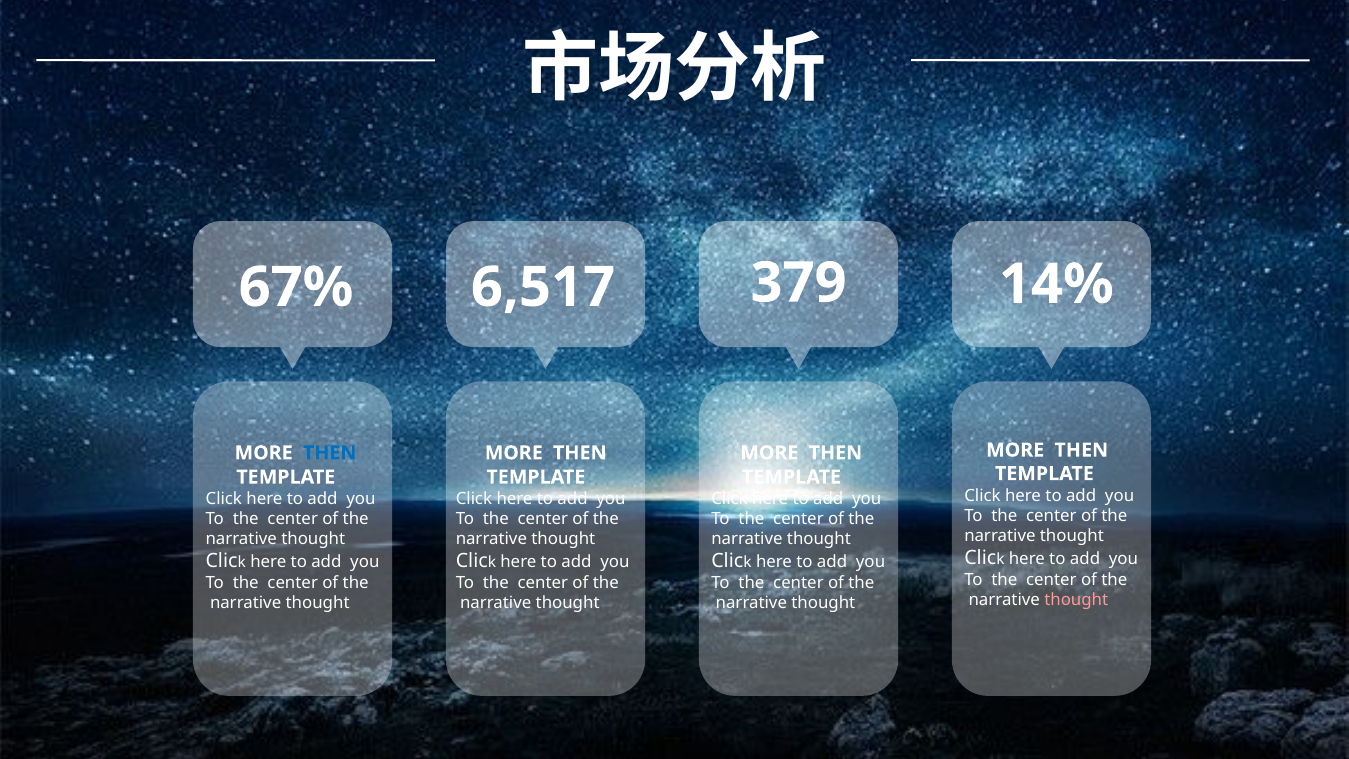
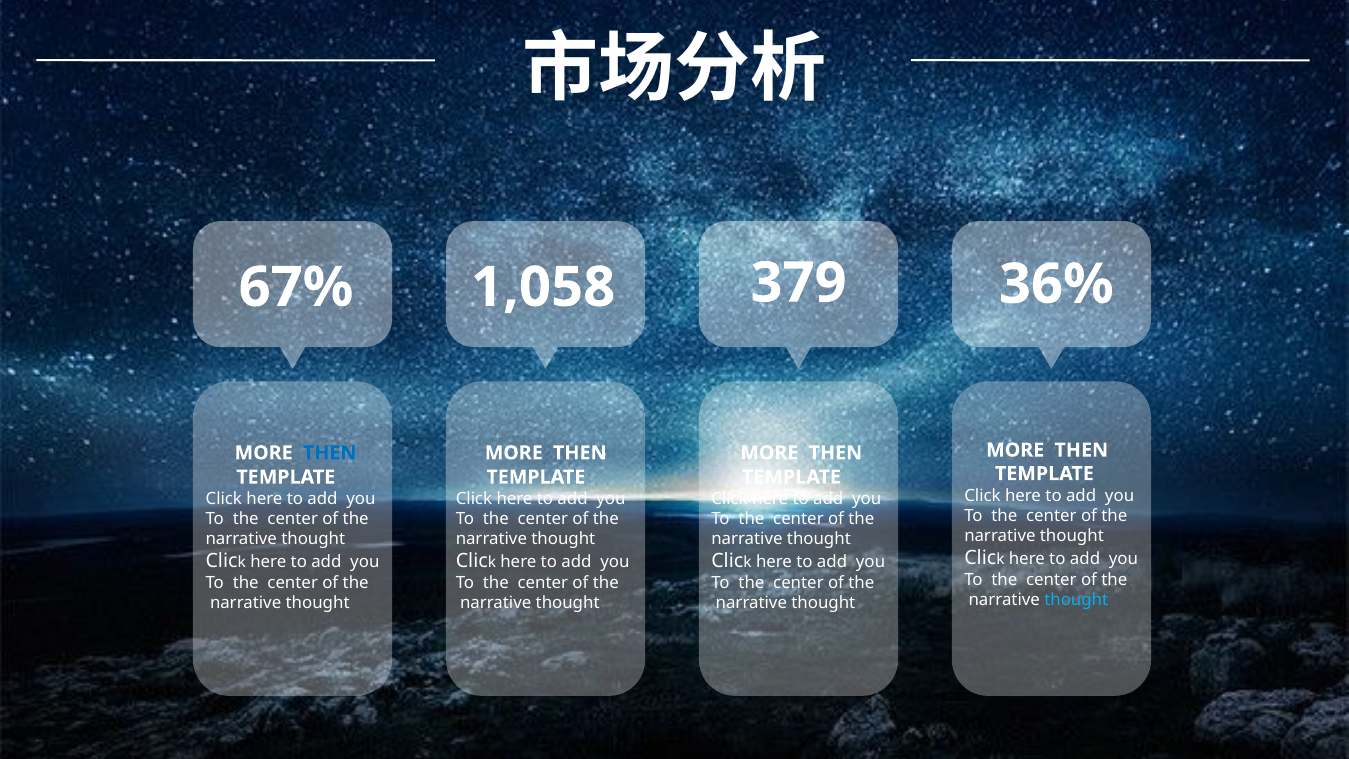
6,517: 6,517 -> 1,058
14%: 14% -> 36%
thought at (1076, 600) colour: pink -> light blue
